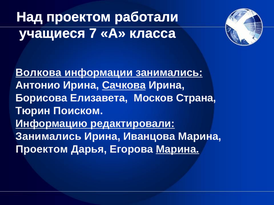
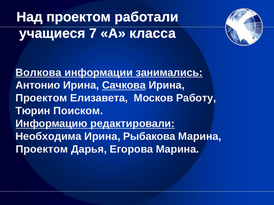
Борисова at (41, 98): Борисова -> Проектом
Страна: Страна -> Работу
Занимались at (48, 137): Занимались -> Необходима
Иванцова: Иванцова -> Рыбакова
Марина at (177, 149) underline: present -> none
